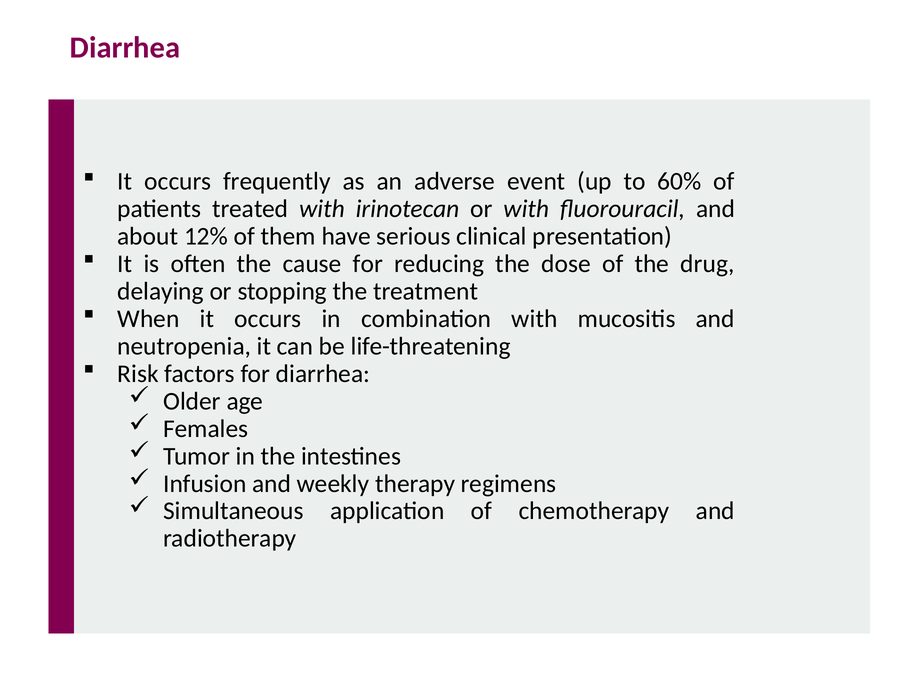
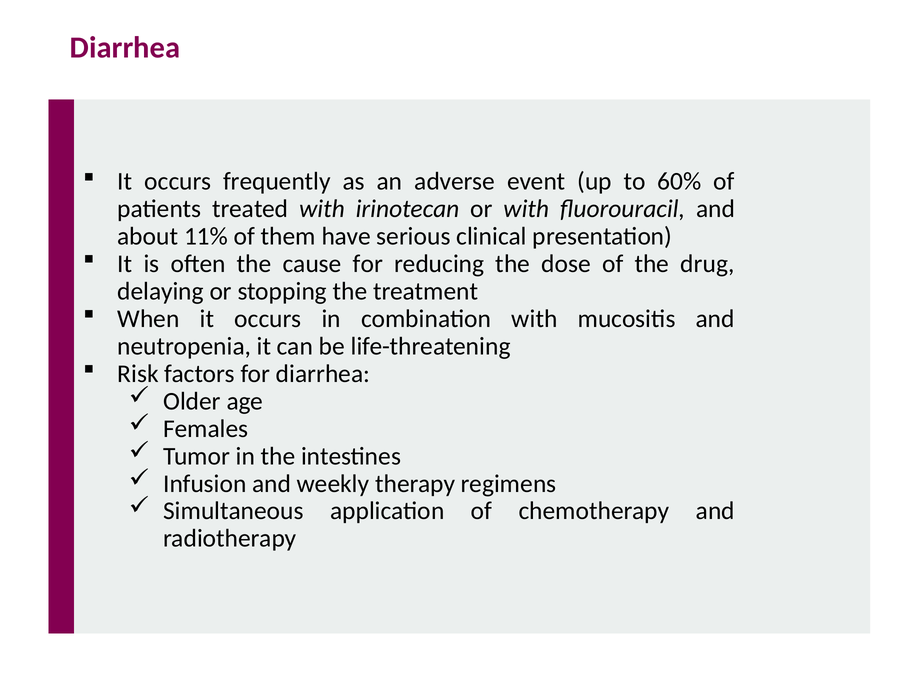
12%: 12% -> 11%
